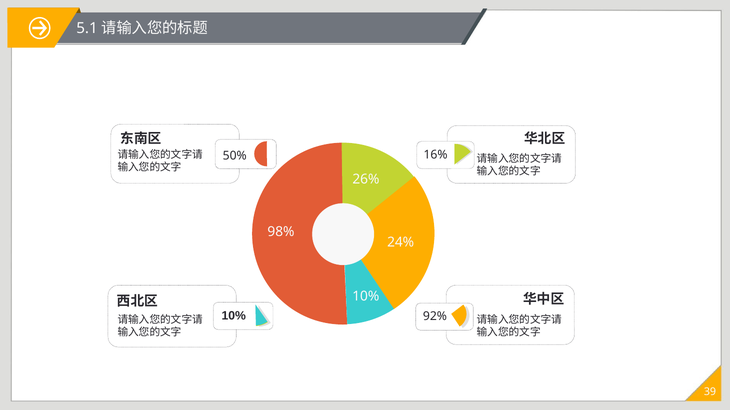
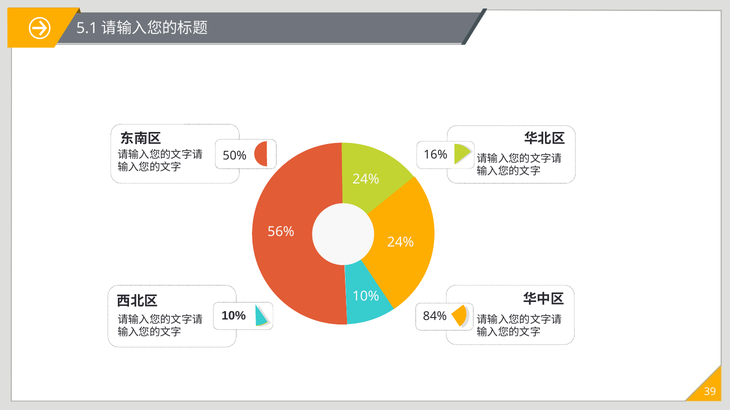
26% at (366, 179): 26% -> 24%
98%: 98% -> 56%
92%: 92% -> 84%
